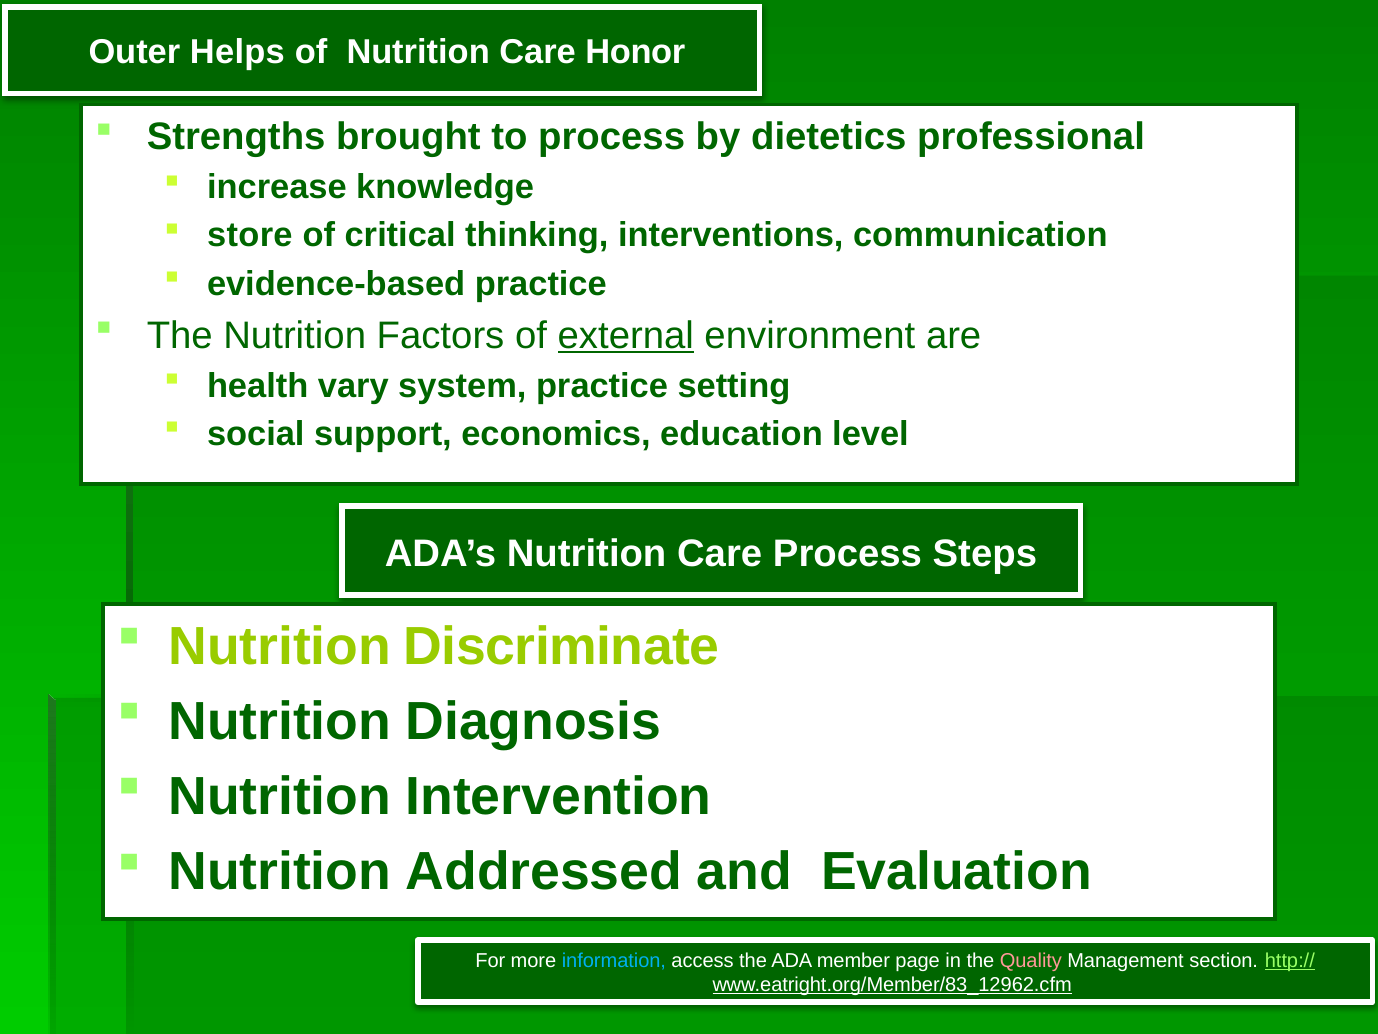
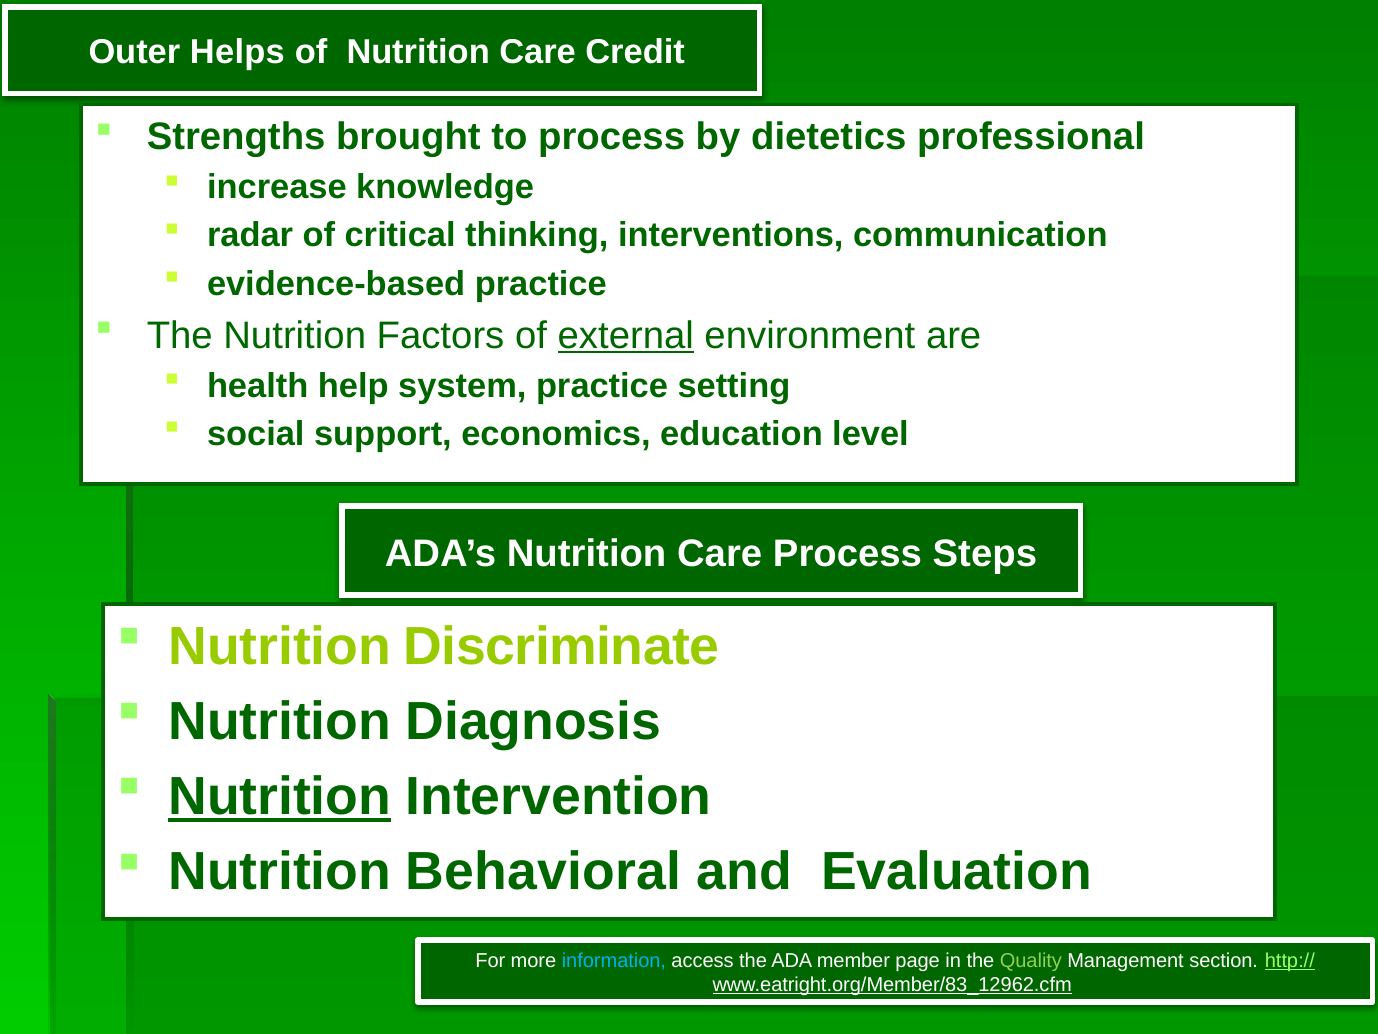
Honor: Honor -> Credit
store: store -> radar
vary: vary -> help
Nutrition at (280, 797) underline: none -> present
Addressed: Addressed -> Behavioral
Quality colour: pink -> light green
